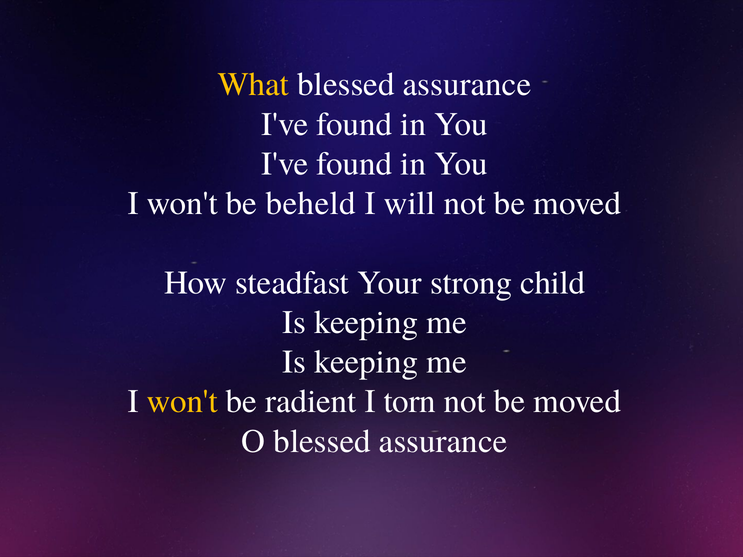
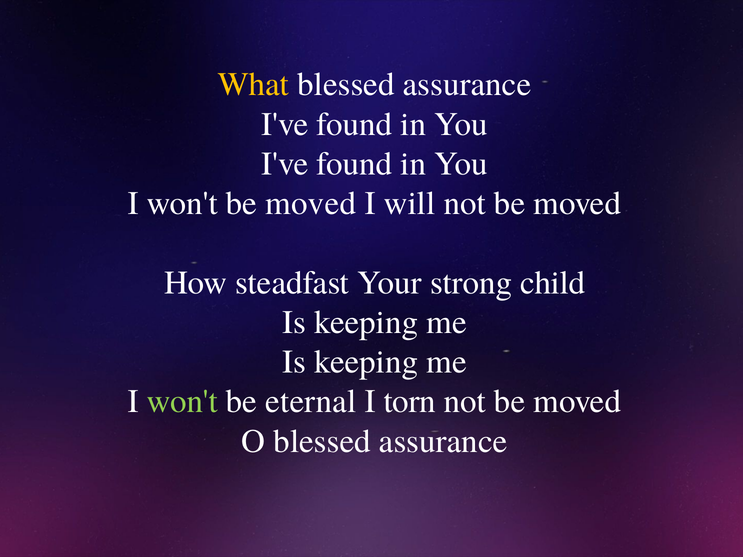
won't be beheld: beheld -> moved
won't at (182, 402) colour: yellow -> light green
radient: radient -> eternal
